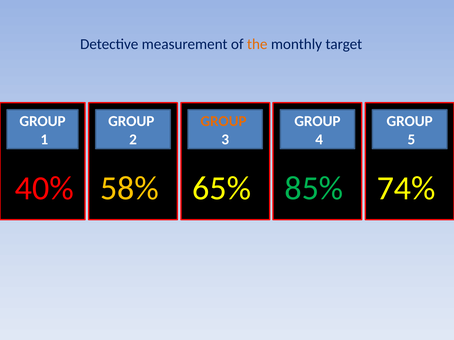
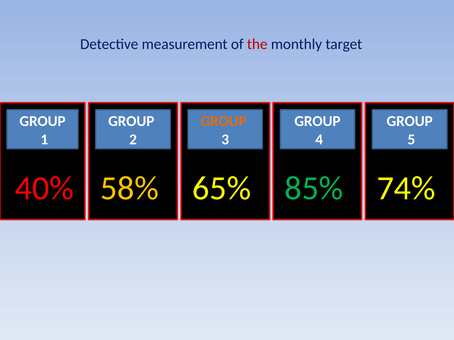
the colour: orange -> red
